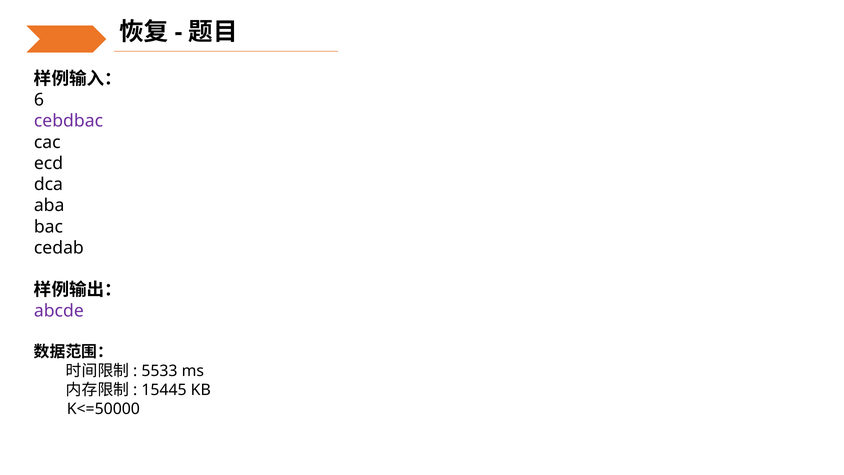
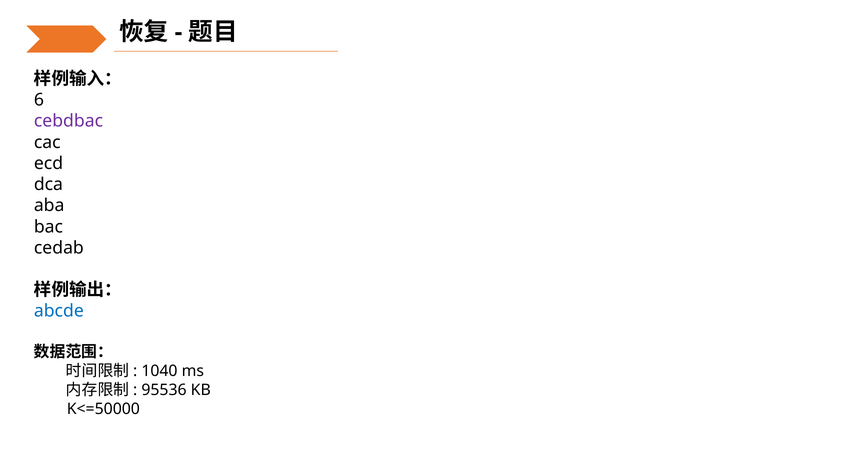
abcde colour: purple -> blue
5533: 5533 -> 1040
15445: 15445 -> 95536
